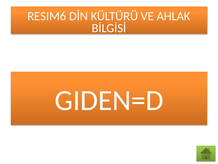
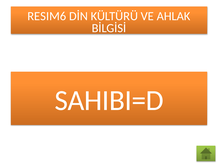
GIDEN=D: GIDEN=D -> SAHIBI=D
